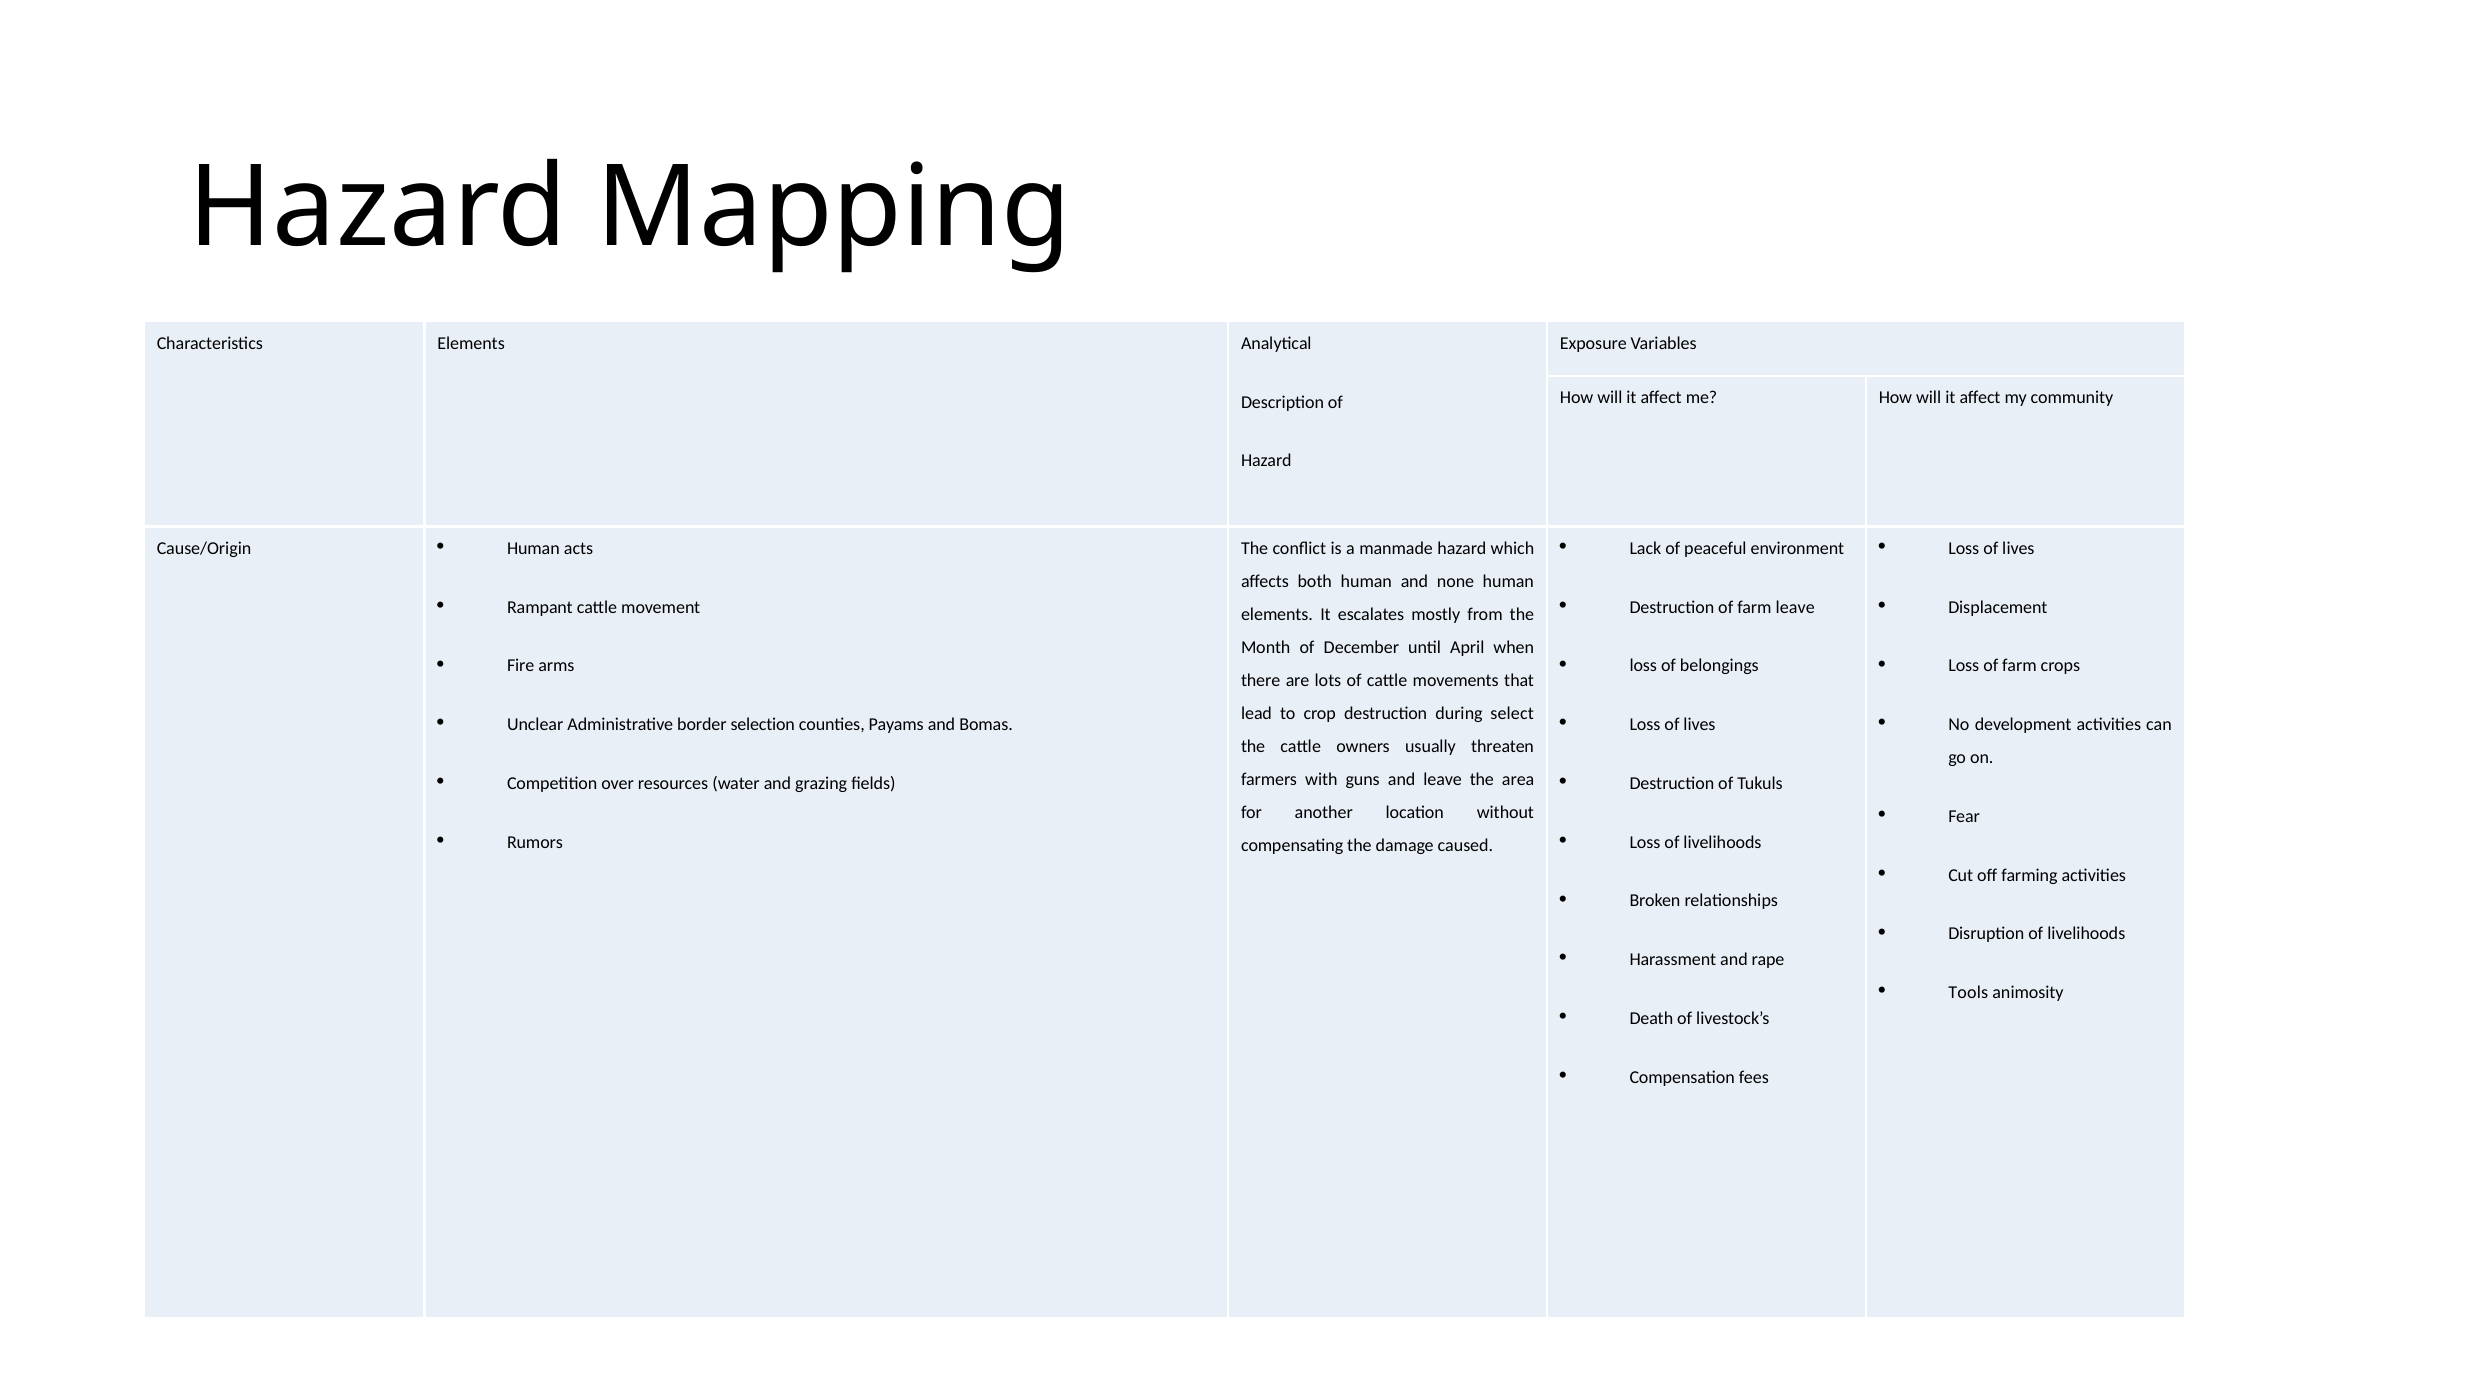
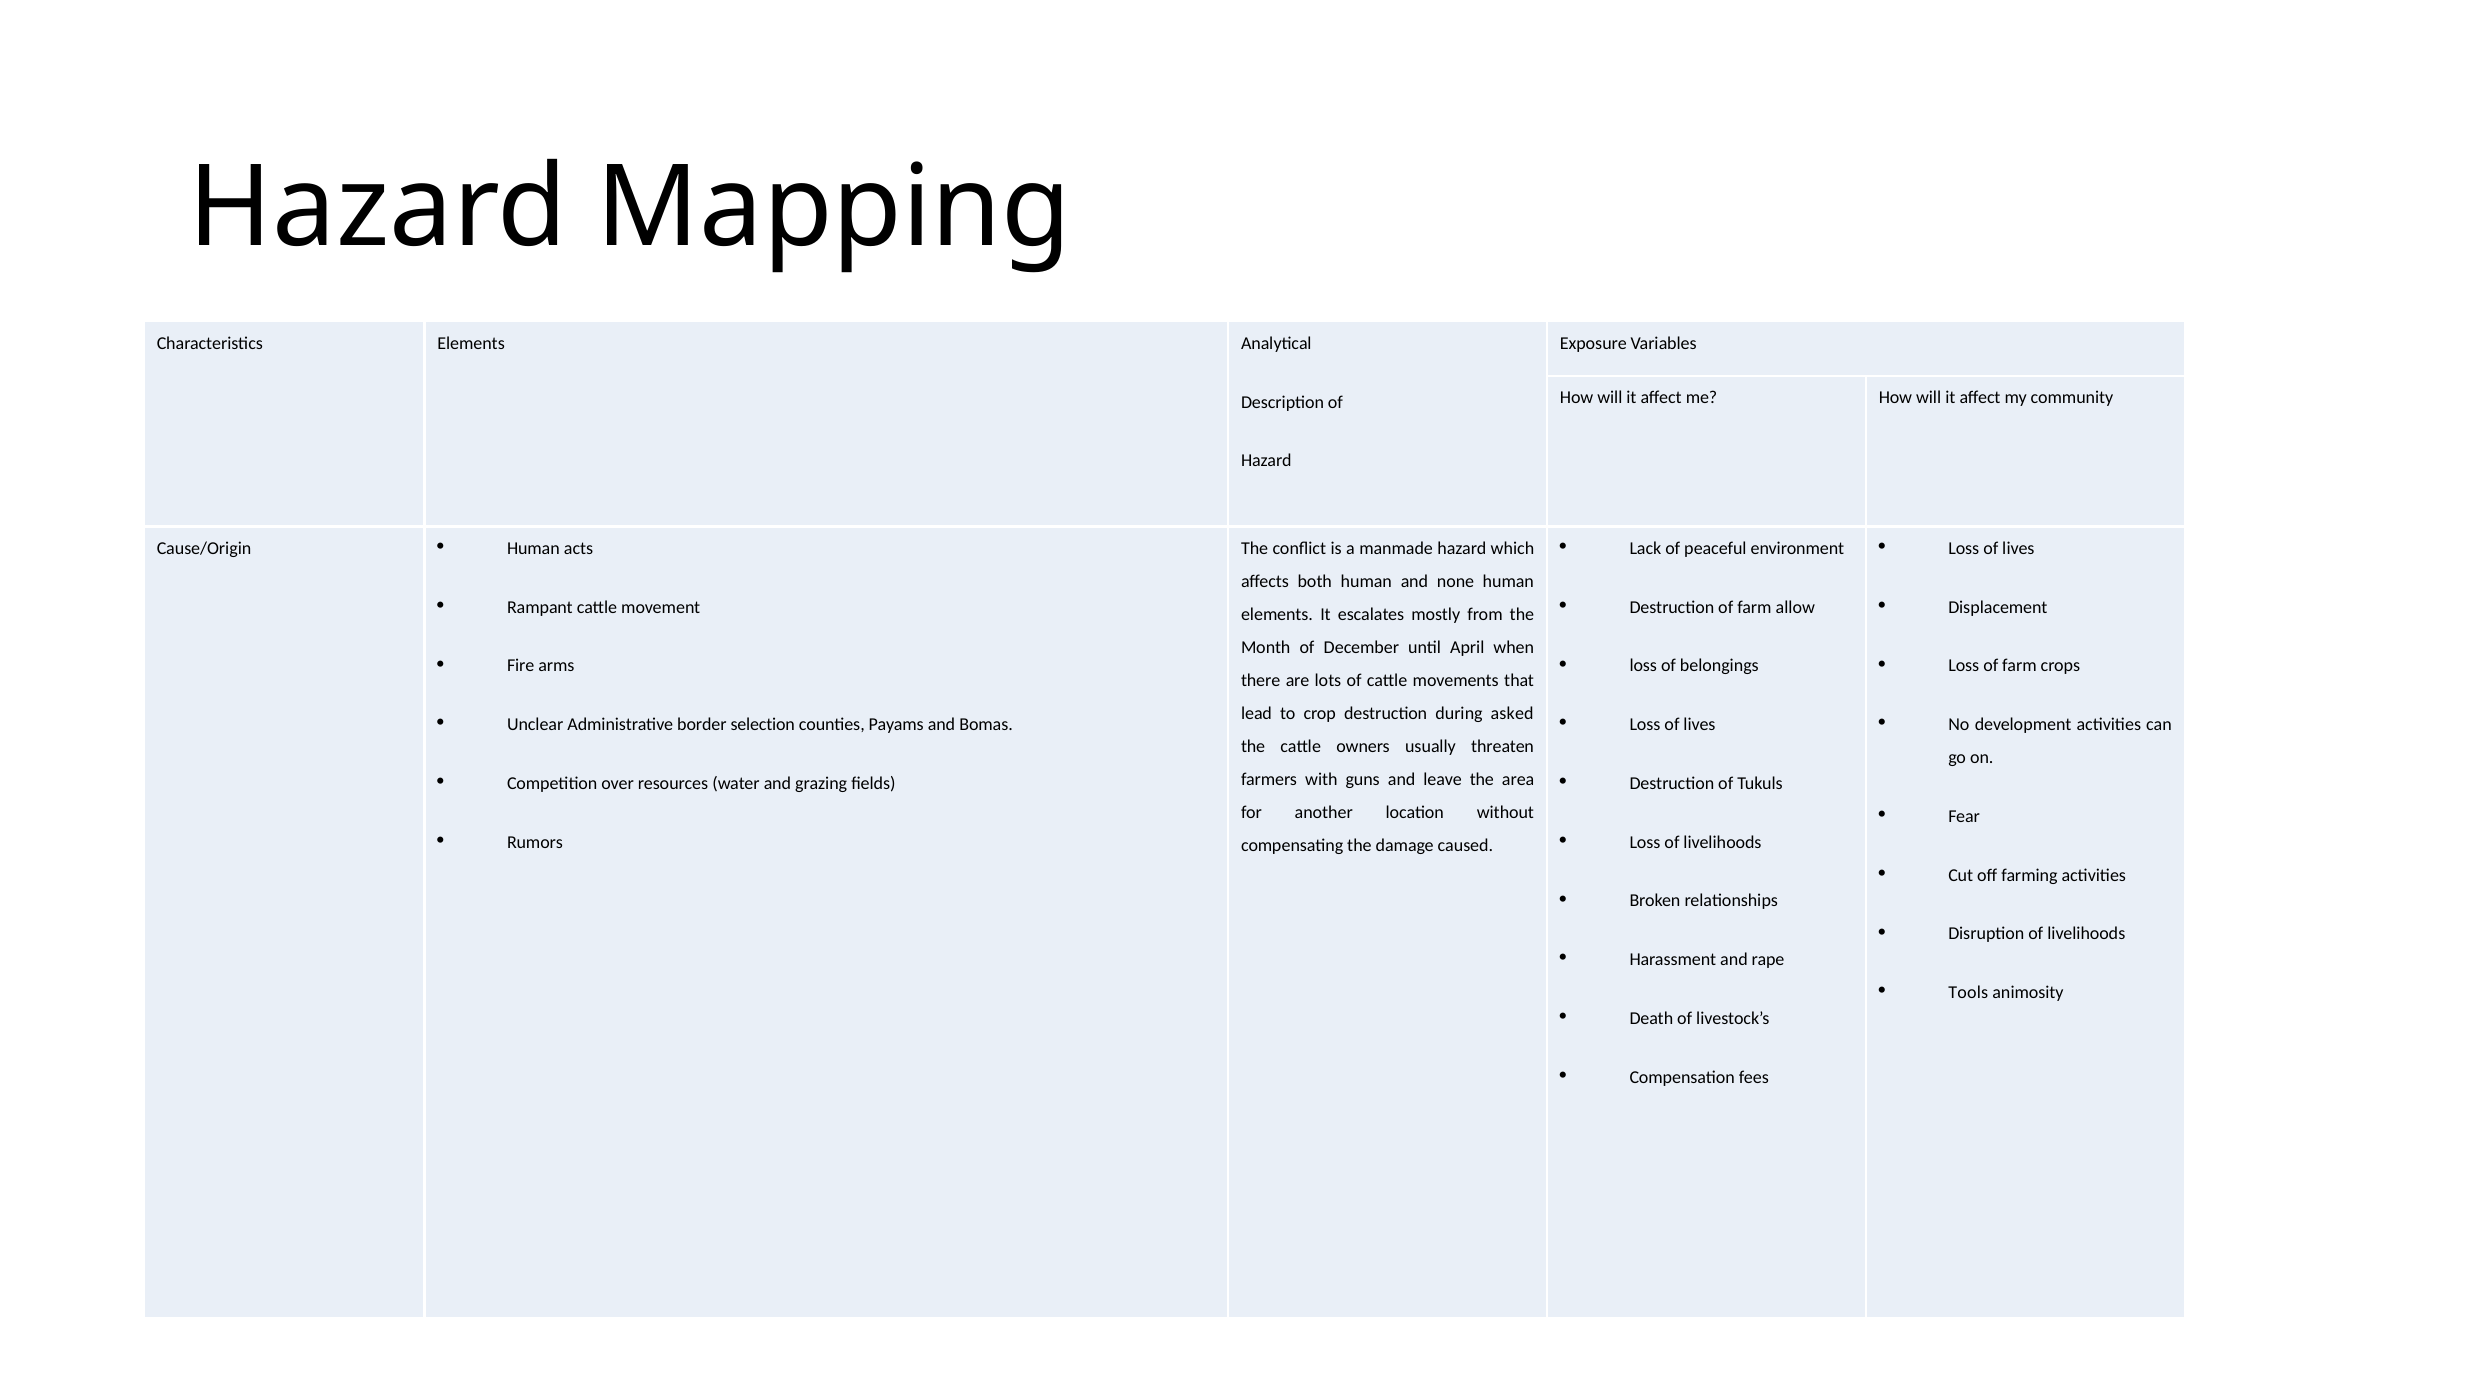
farm leave: leave -> allow
select: select -> asked
